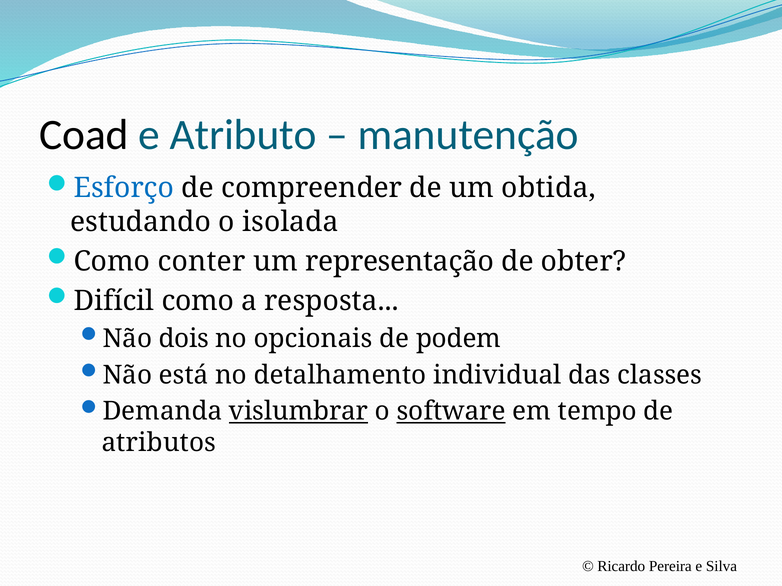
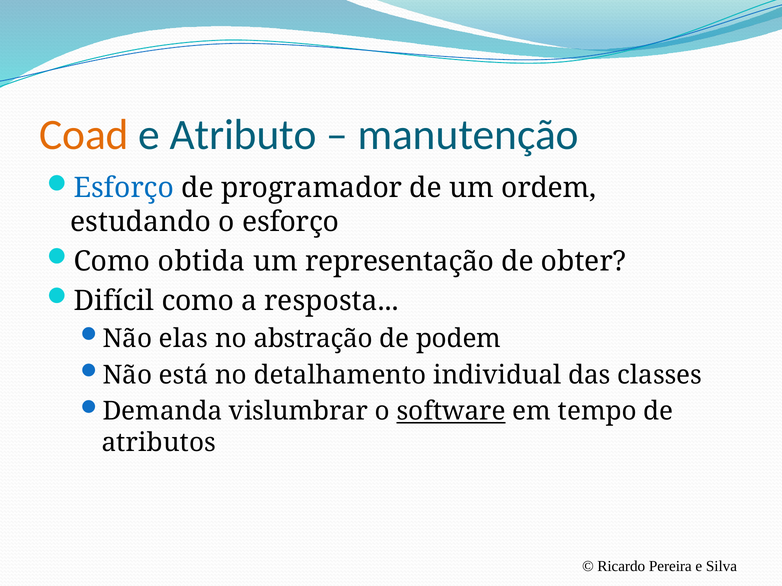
Coad colour: black -> orange
compreender: compreender -> programador
obtida: obtida -> ordem
o isolada: isolada -> esforço
conter: conter -> obtida
dois: dois -> elas
opcionais: opcionais -> abstração
vislumbrar underline: present -> none
